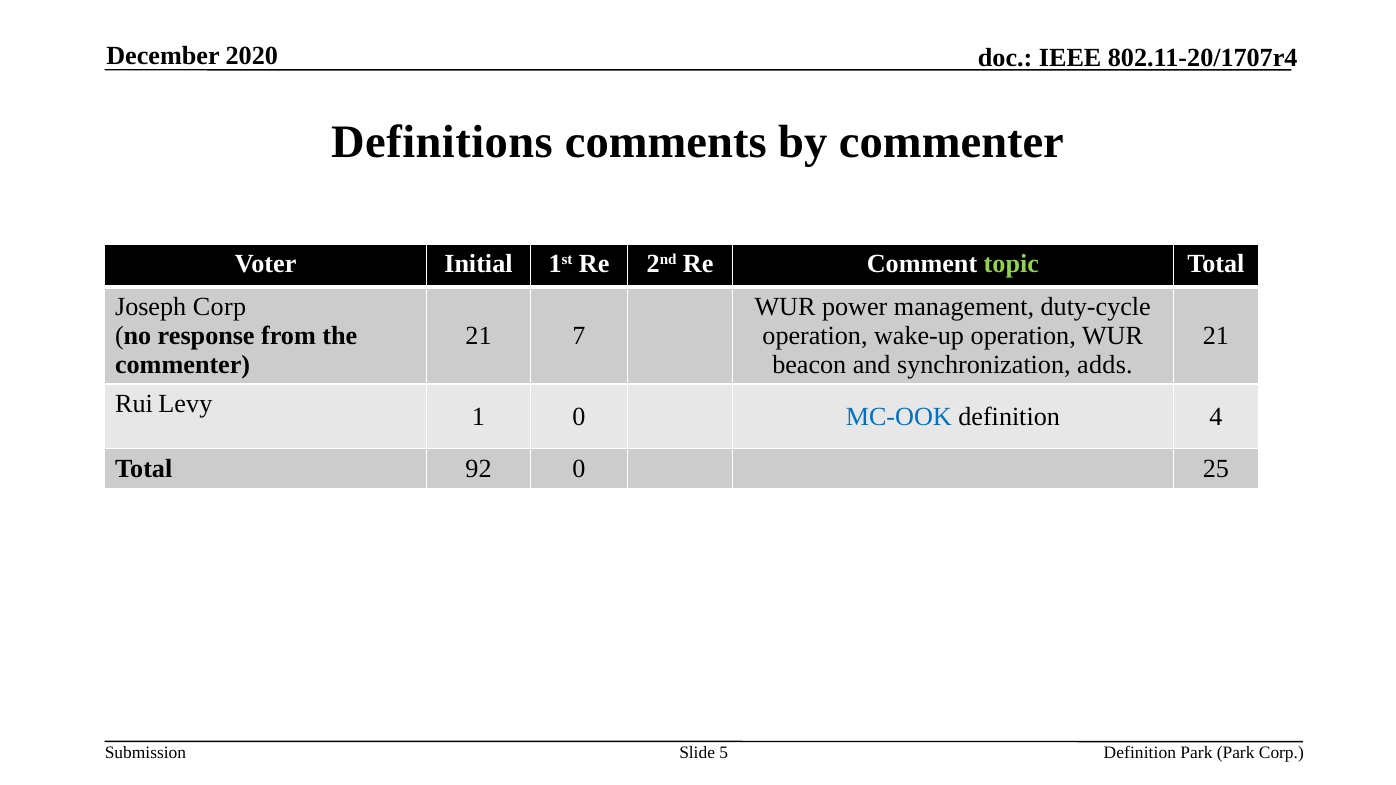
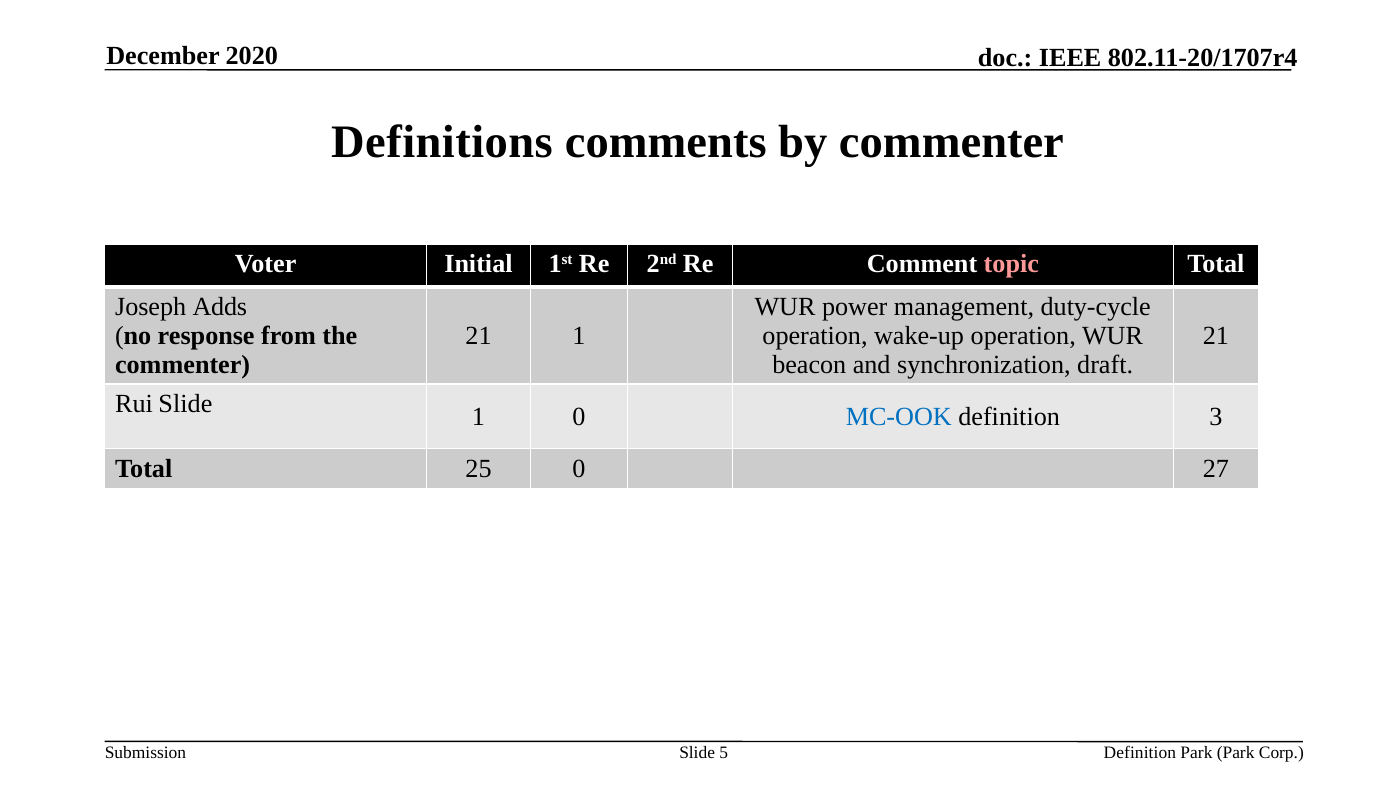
topic colour: light green -> pink
Joseph Corp: Corp -> Adds
21 7: 7 -> 1
adds: adds -> draft
Rui Levy: Levy -> Slide
4: 4 -> 3
92: 92 -> 25
25: 25 -> 27
